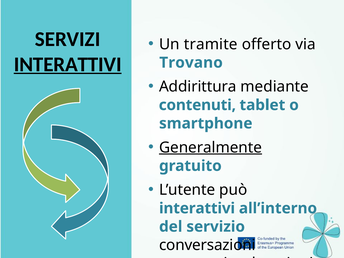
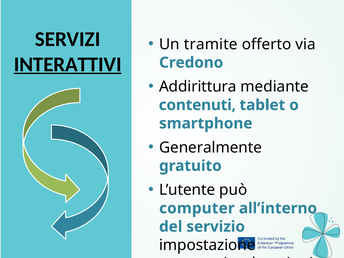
Trovano: Trovano -> Credono
Generalmente underline: present -> none
interattivi at (197, 208): interattivi -> computer
conversazioni: conversazioni -> impostazione
